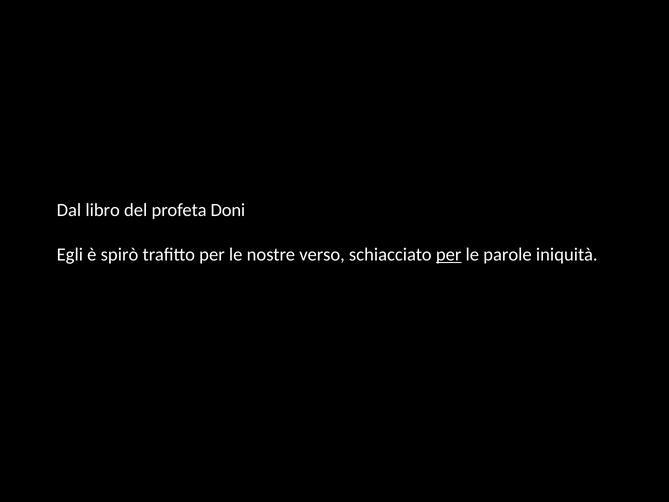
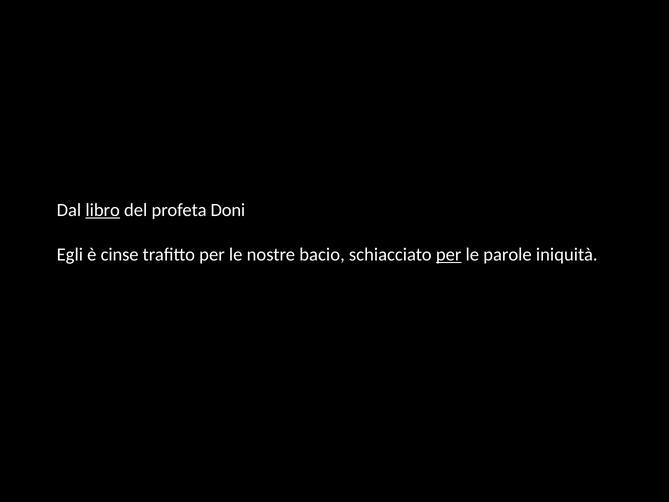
libro underline: none -> present
spirò: spirò -> cinse
verso: verso -> bacio
